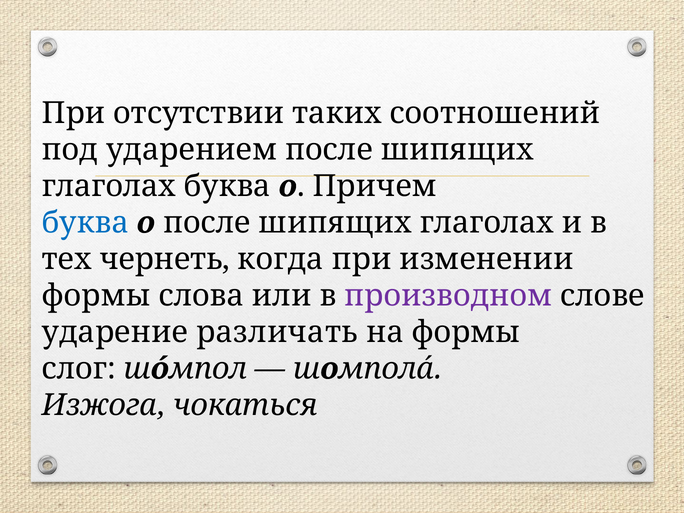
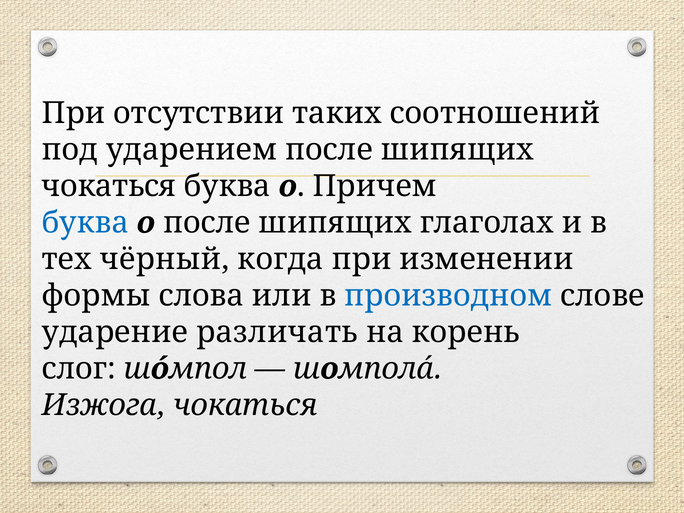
глаголах at (109, 186): глаголах -> чокаться
чернеть: чернеть -> чёрный
производном colour: purple -> blue
на формы: формы -> корень
